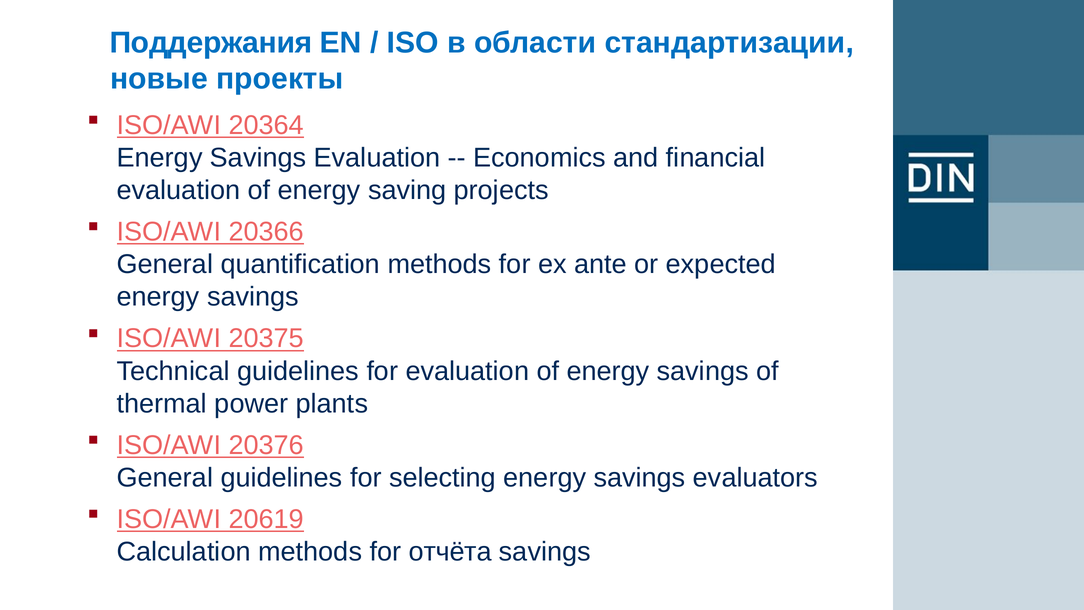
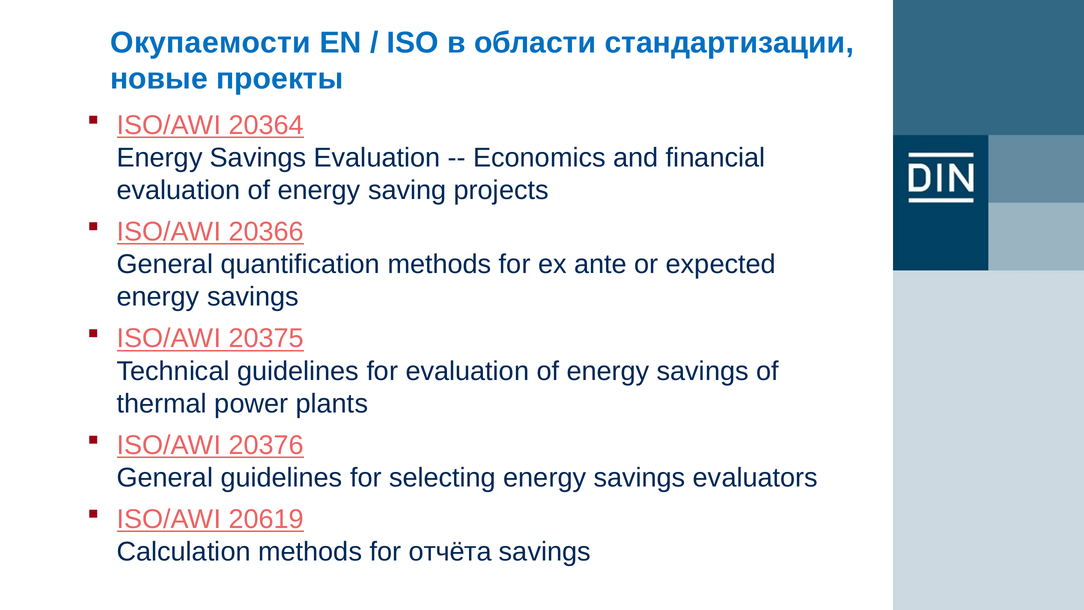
Поддержания: Поддержания -> Окупаемости
